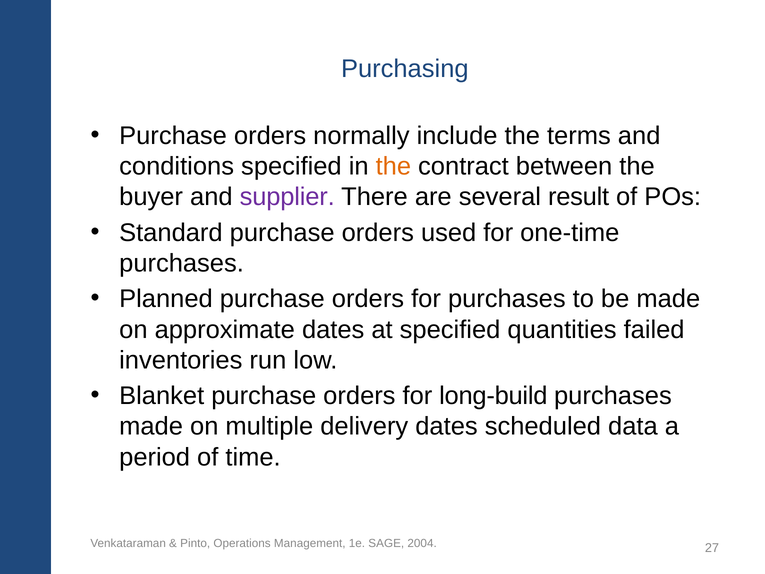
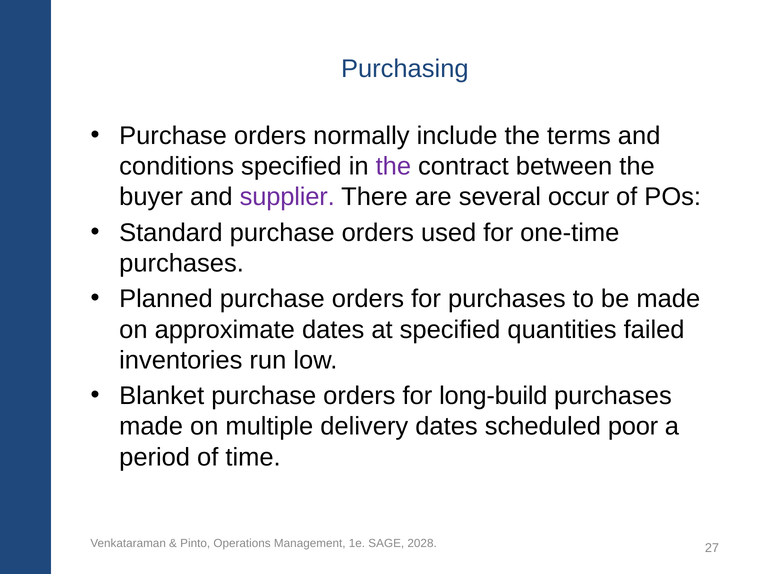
the at (393, 166) colour: orange -> purple
result: result -> occur
data: data -> poor
2004: 2004 -> 2028
